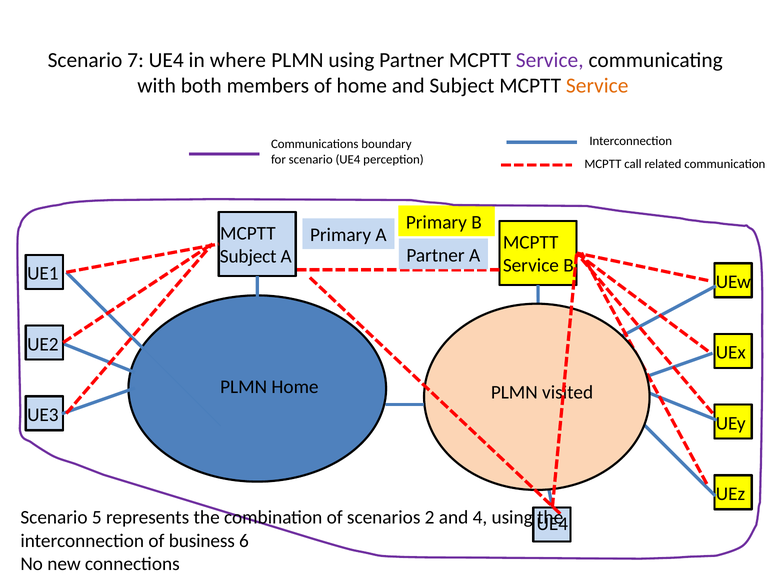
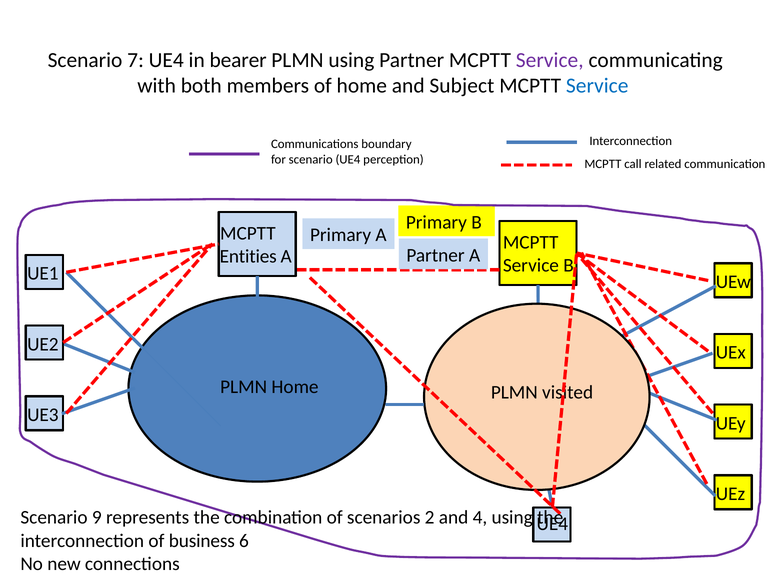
where: where -> bearer
Service at (597, 86) colour: orange -> blue
Subject at (248, 257): Subject -> Entities
5: 5 -> 9
